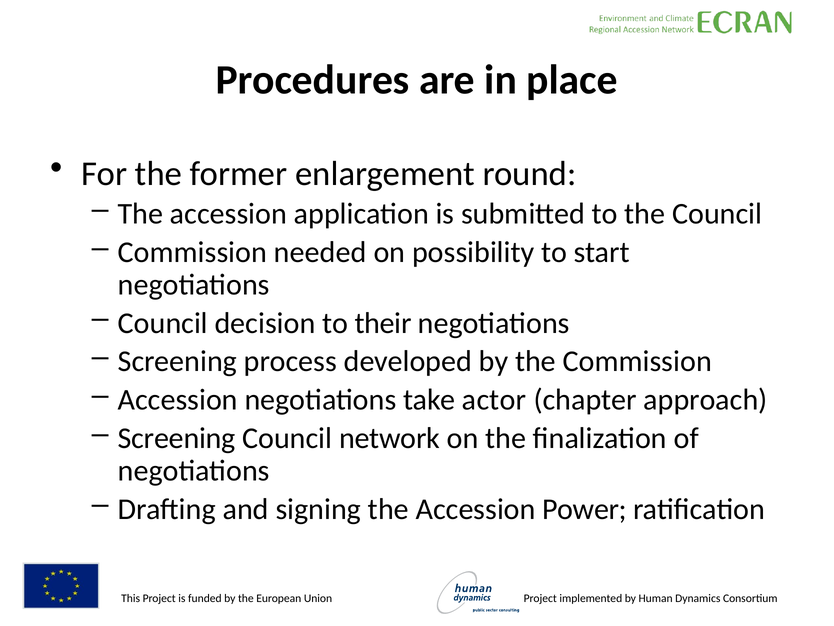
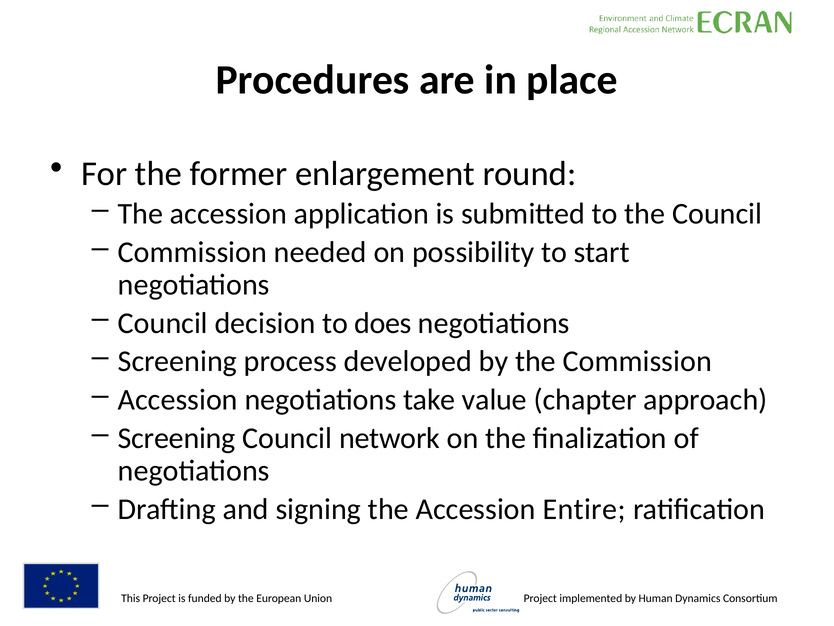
their: their -> does
actor: actor -> value
Power: Power -> Entire
